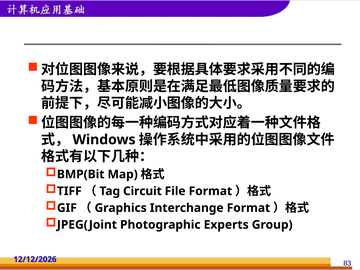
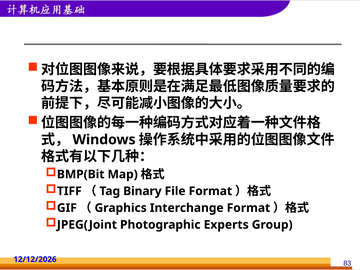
Circuit: Circuit -> Binary
